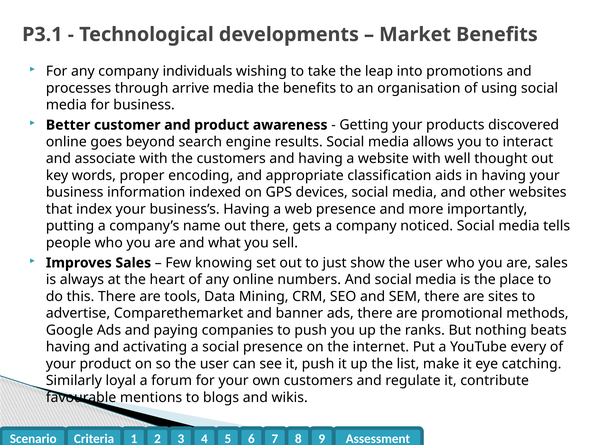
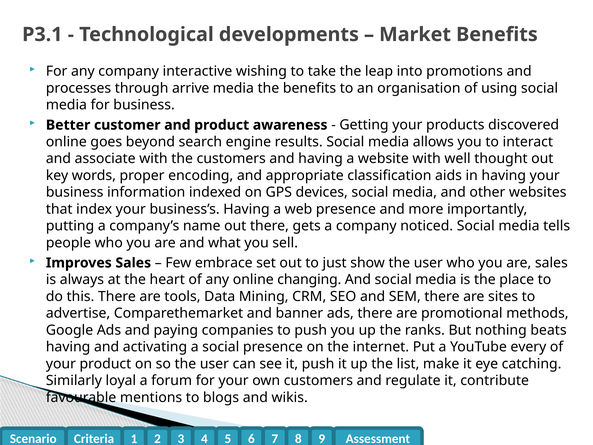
individuals: individuals -> interactive
knowing: knowing -> embrace
numbers: numbers -> changing
